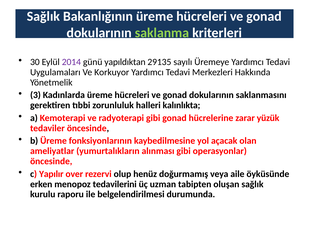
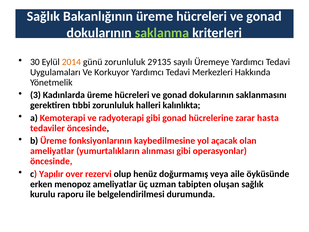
2014 colour: purple -> orange
günü yapıldıktan: yapıldıktan -> zorunluluk
yüzük: yüzük -> hasta
menopoz tedavilerini: tedavilerini -> ameliyatlar
